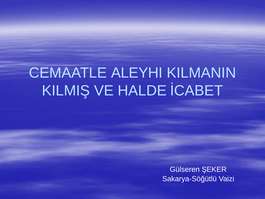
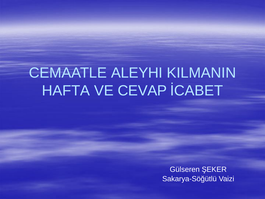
KILMIŞ: KILMIŞ -> HAFTA
HALDE: HALDE -> CEVAP
